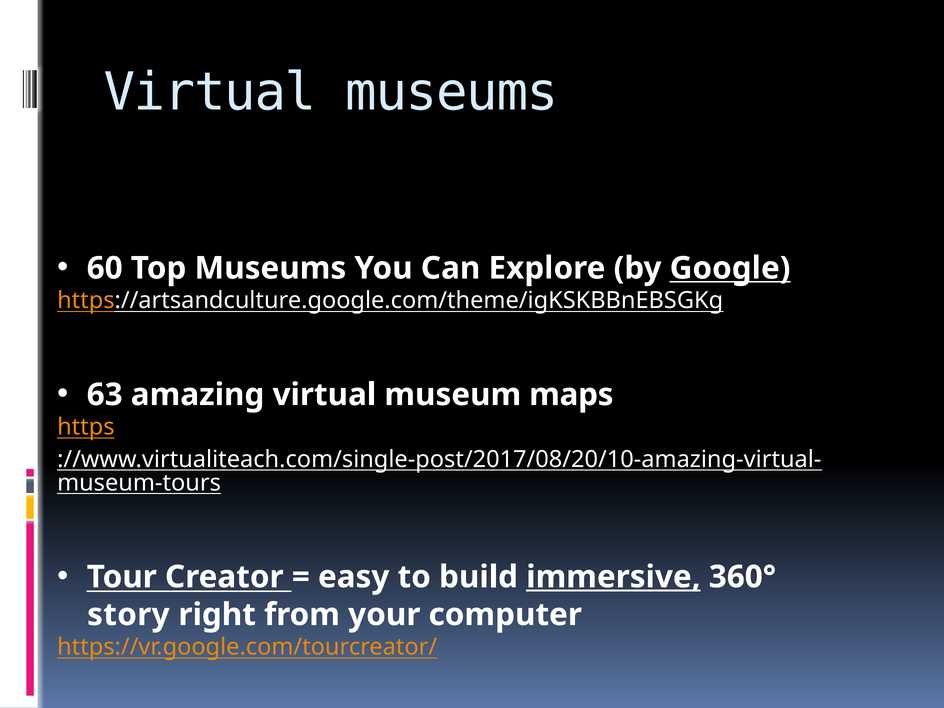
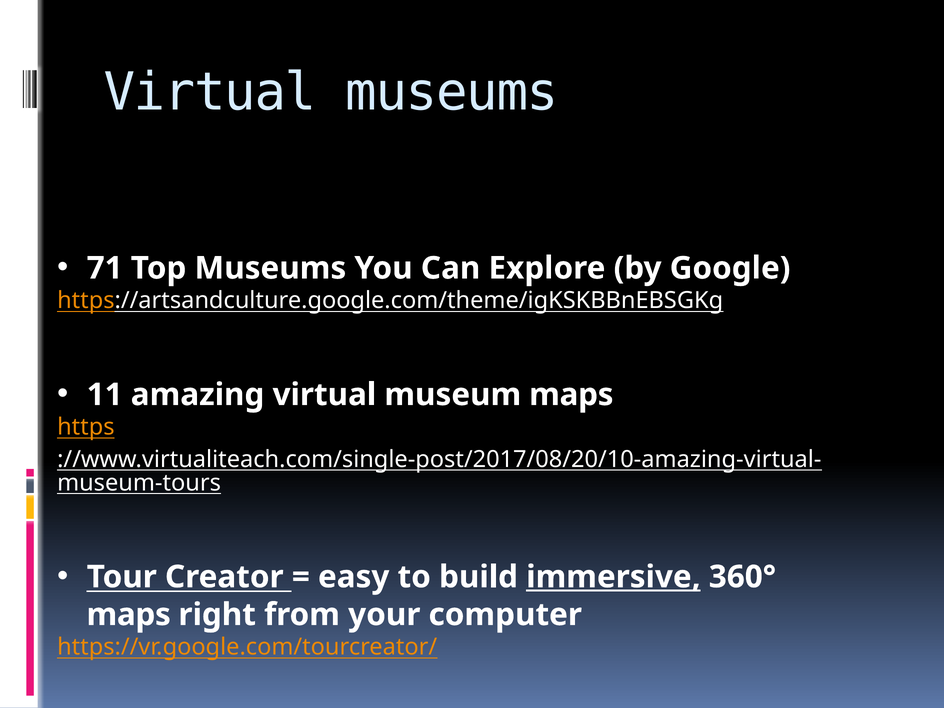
60: 60 -> 71
Google underline: present -> none
63: 63 -> 11
story at (128, 615): story -> maps
